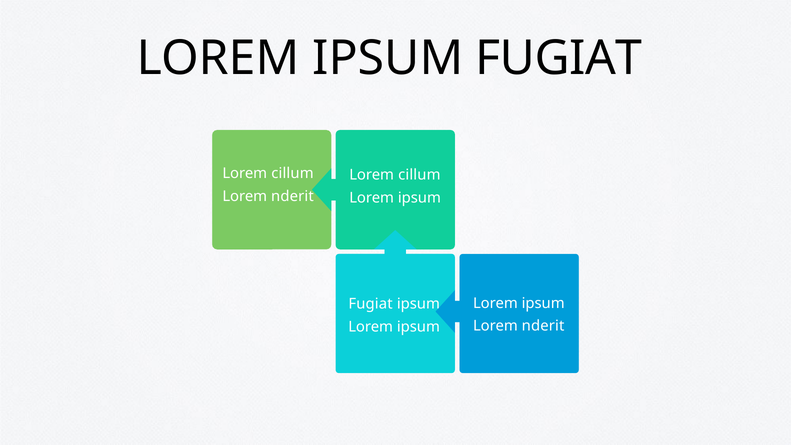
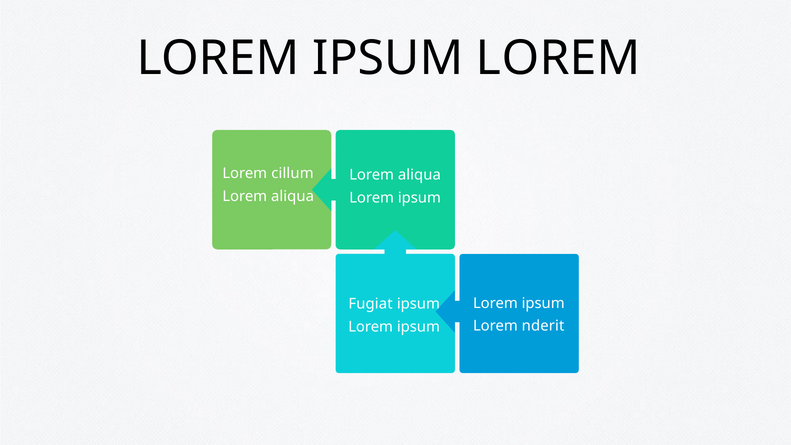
FUGIAT at (559, 58): FUGIAT -> LOREM
cillum at (419, 175): cillum -> aliqua
nderit at (292, 196): nderit -> aliqua
